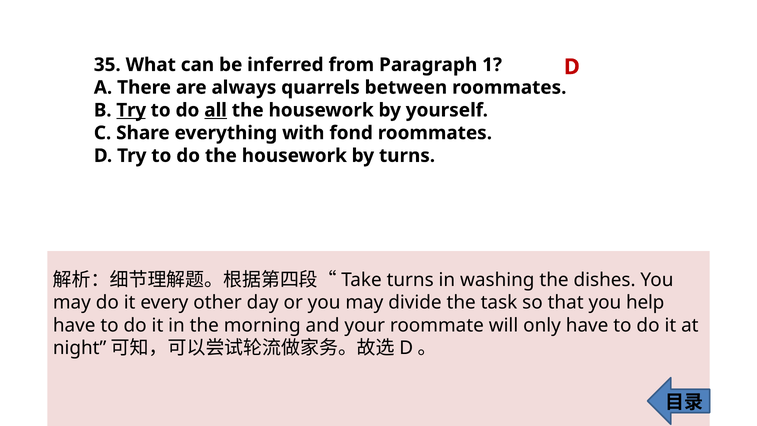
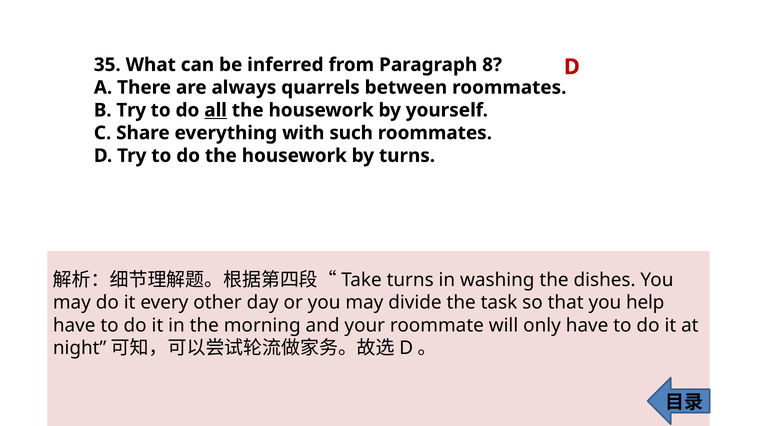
1: 1 -> 8
Try at (131, 110) underline: present -> none
fond: fond -> such
